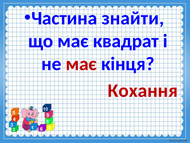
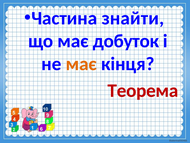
квадрат: квадрат -> добуток
має at (81, 64) colour: red -> orange
Кохання: Кохання -> Теорема
